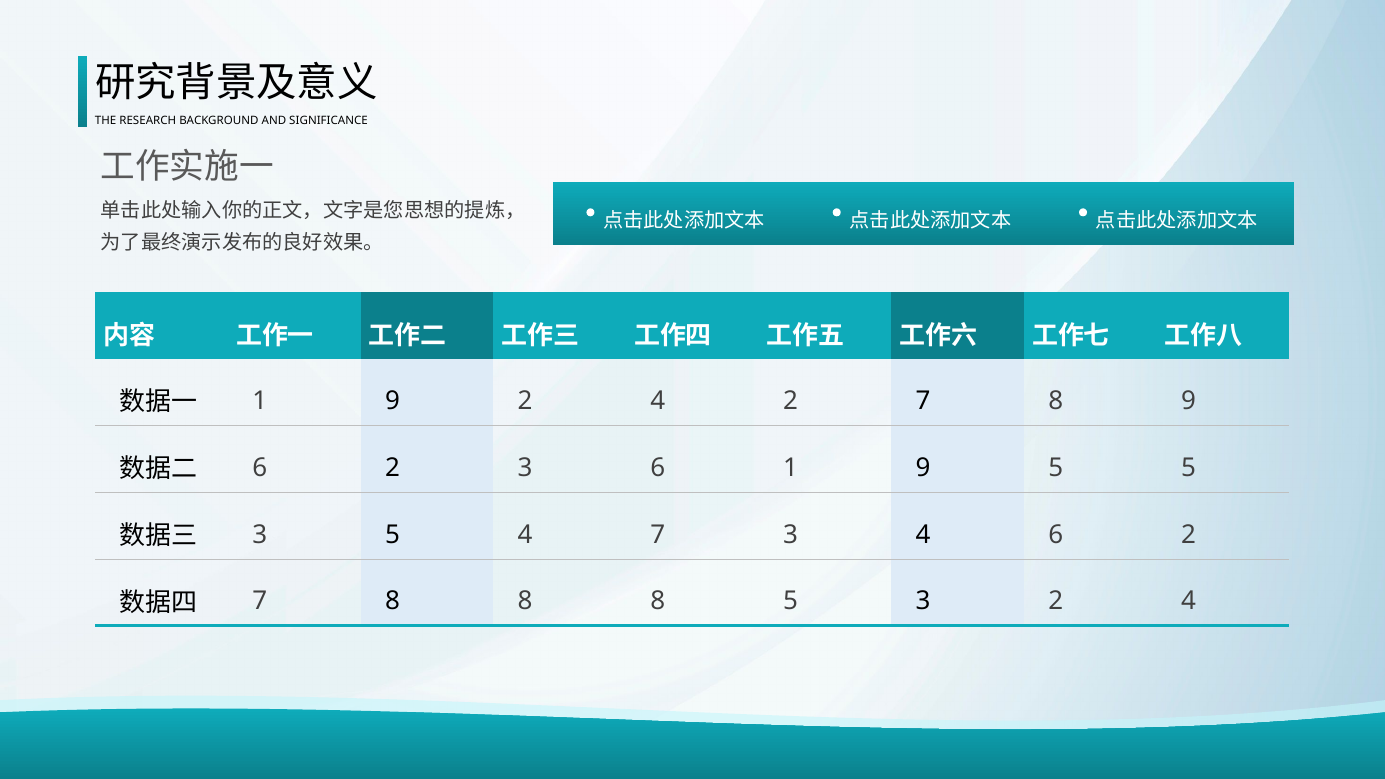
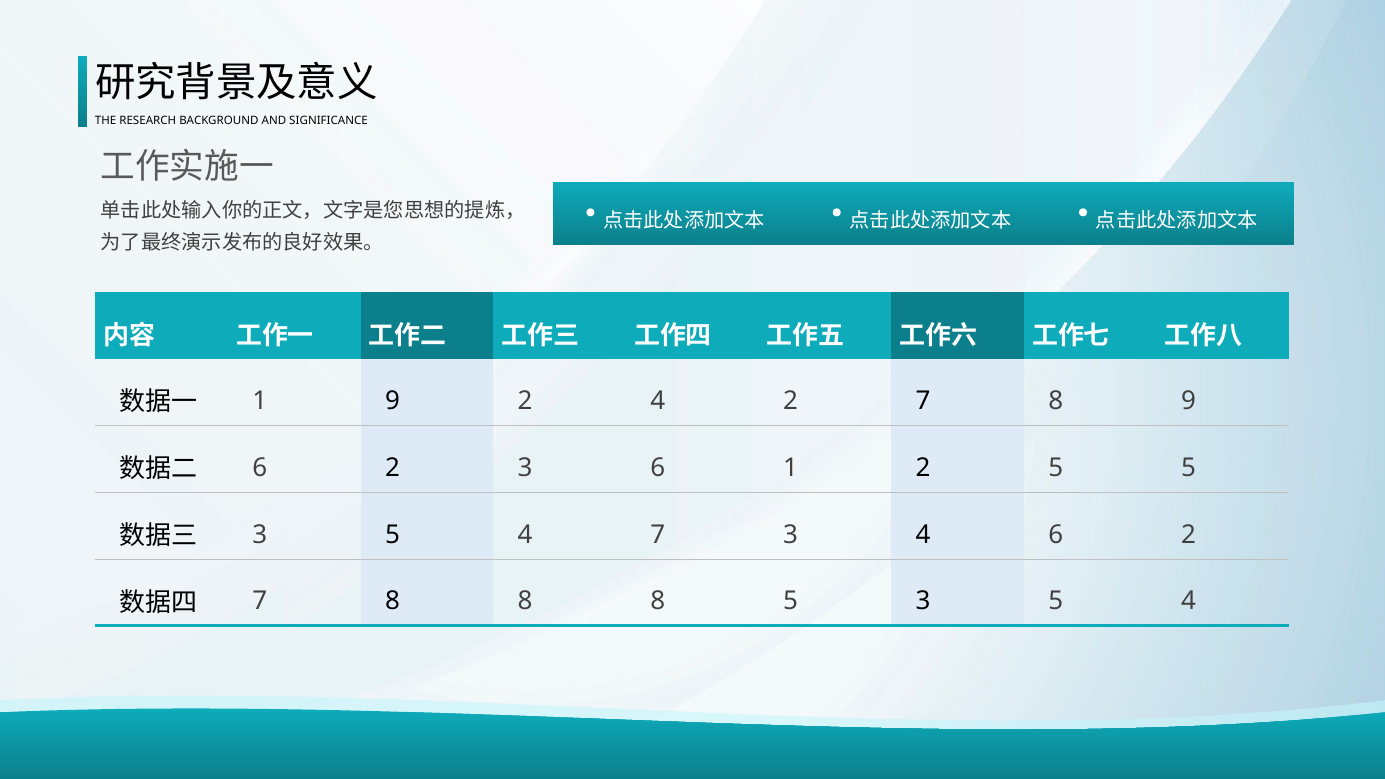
6 1 9: 9 -> 2
5 3 2: 2 -> 5
